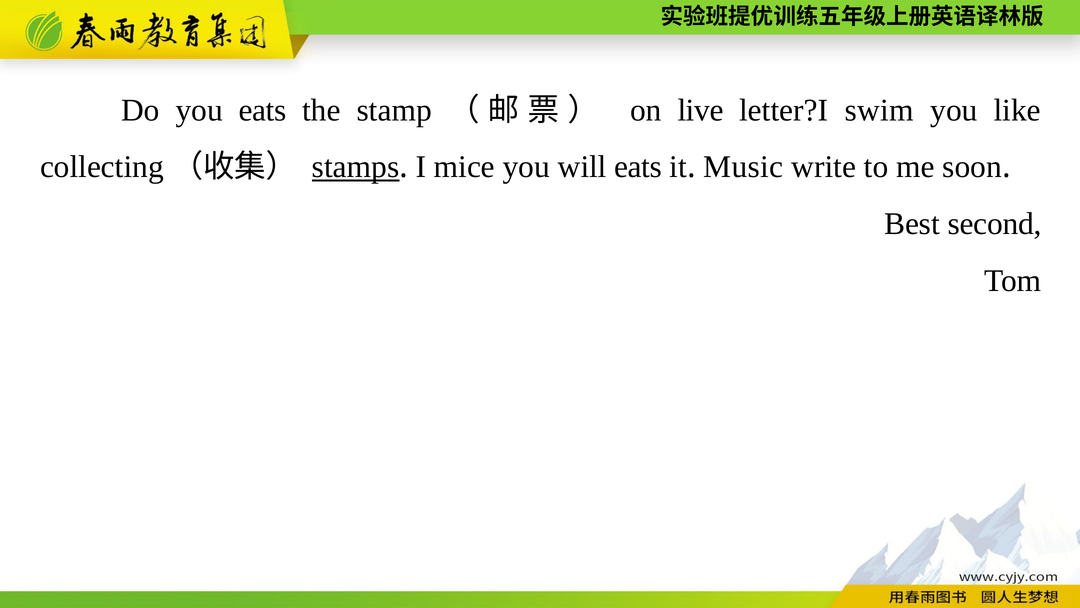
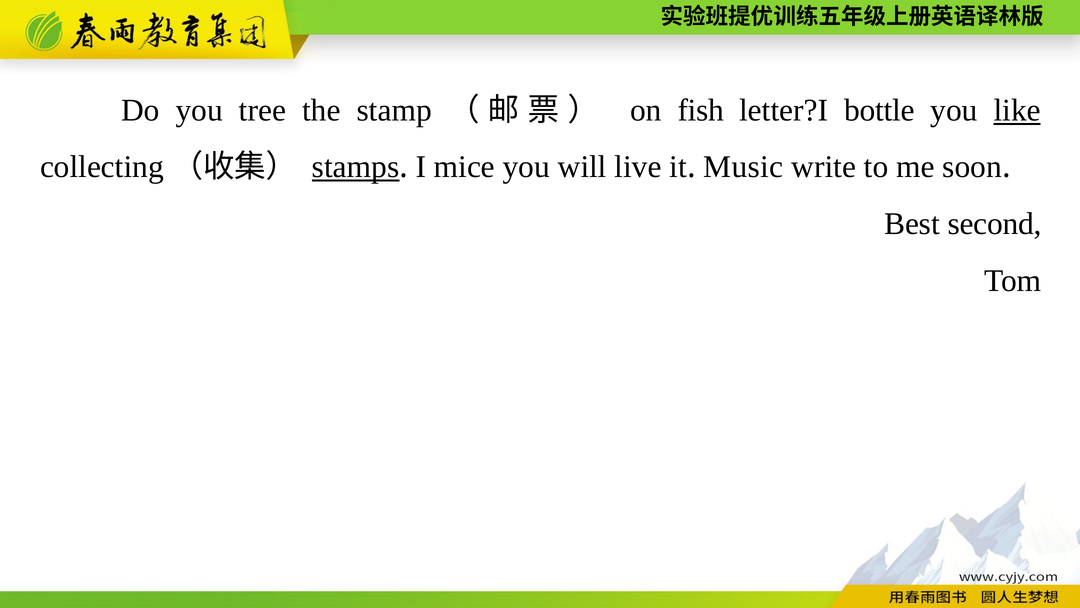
you eats: eats -> tree
live: live -> fish
swim: swim -> bottle
like underline: none -> present
will eats: eats -> live
